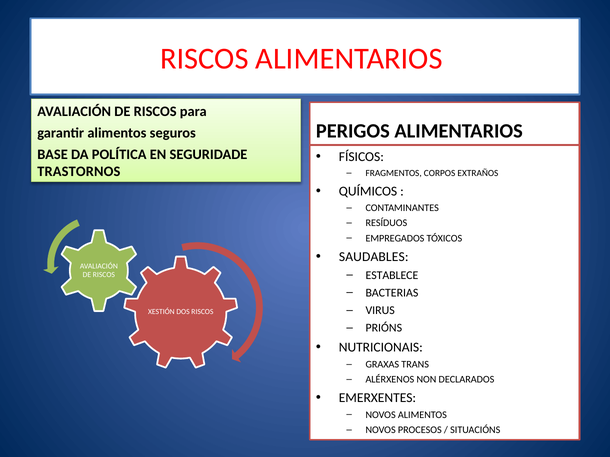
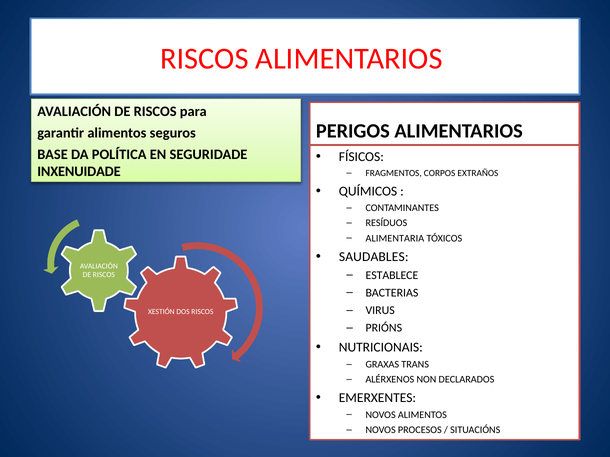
TRASTORNOS: TRASTORNOS -> INXENUIDADE
EMPREGADOS: EMPREGADOS -> ALIMENTARIA
